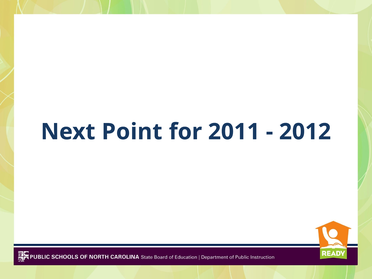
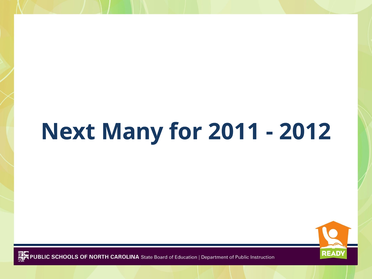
Point: Point -> Many
